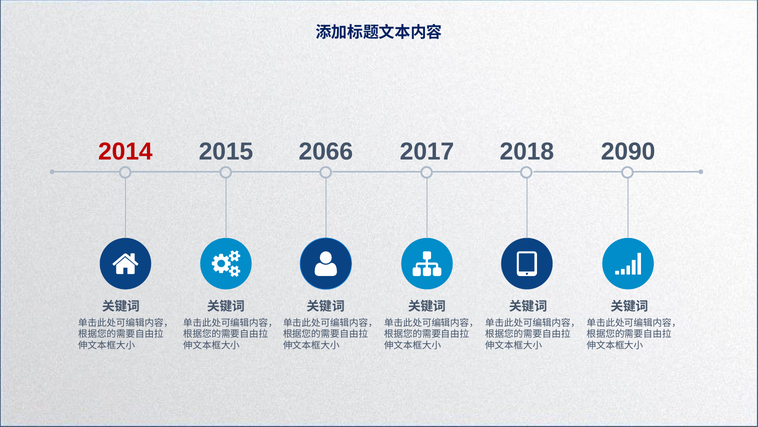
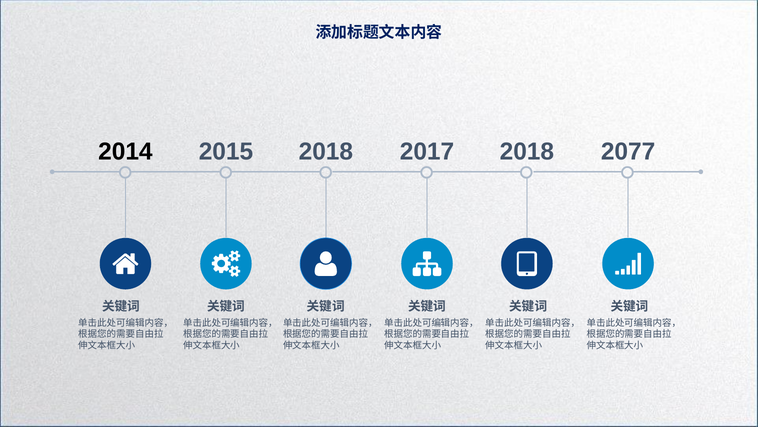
2014 colour: red -> black
2015 2066: 2066 -> 2018
2090: 2090 -> 2077
